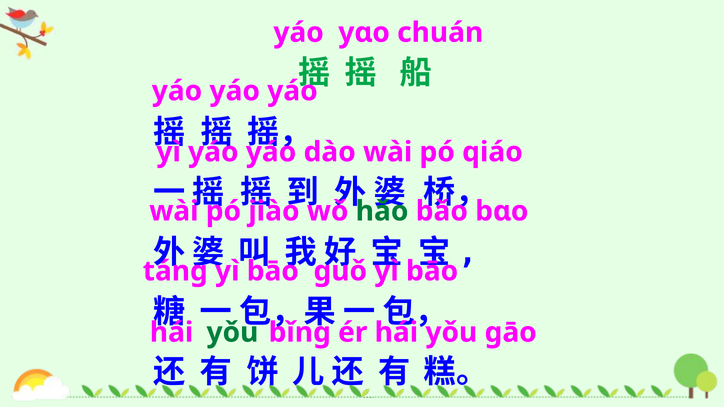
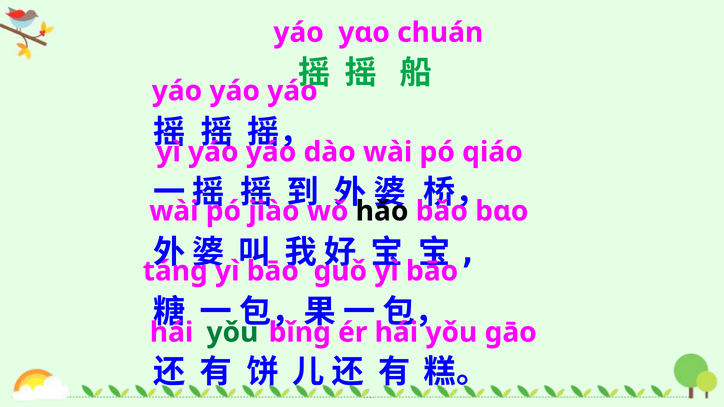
hǎo colour: green -> black
